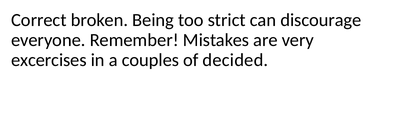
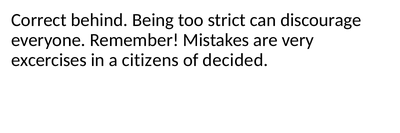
broken: broken -> behind
couples: couples -> citizens
